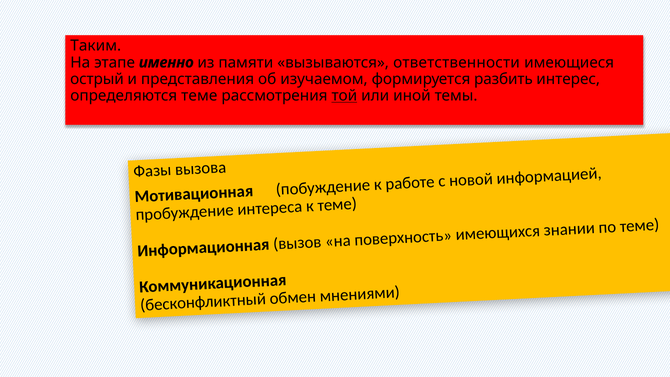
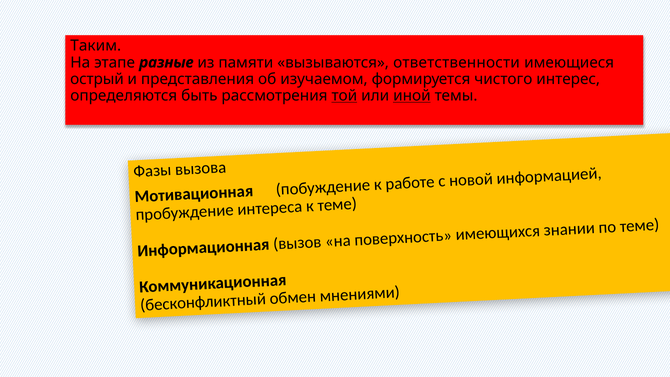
именно: именно -> разные
разбить: разбить -> чистого
определяются теме: теме -> быть
иной underline: none -> present
